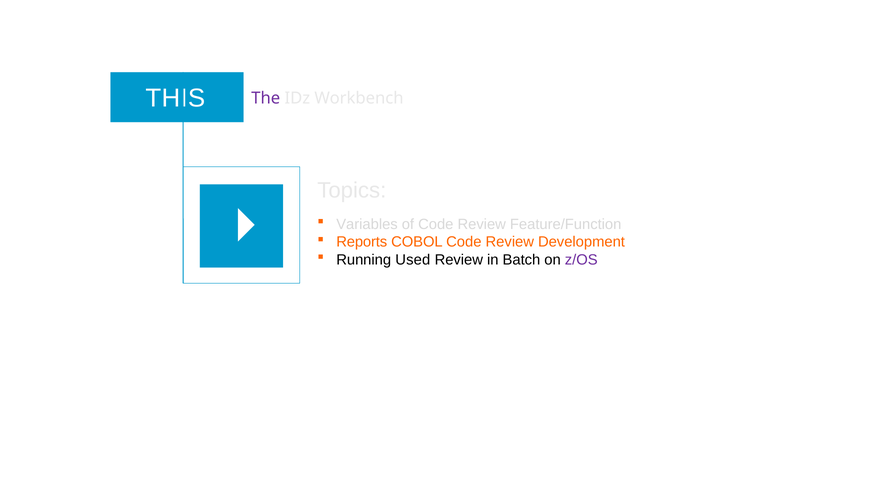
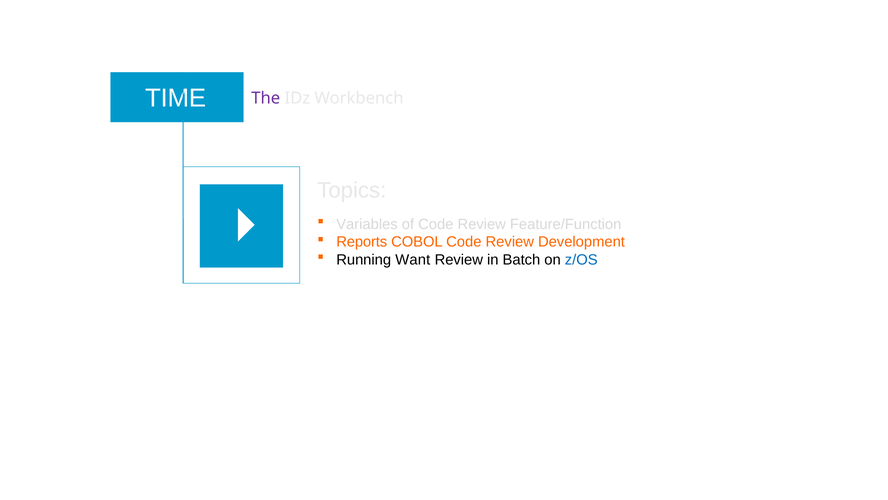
THIS: THIS -> TIME
Used: Used -> Want
z/OS colour: purple -> blue
